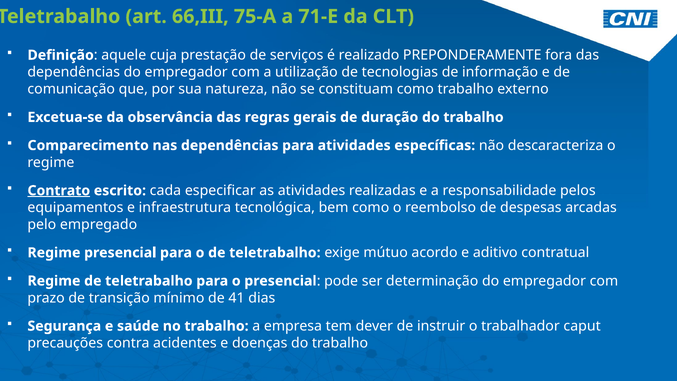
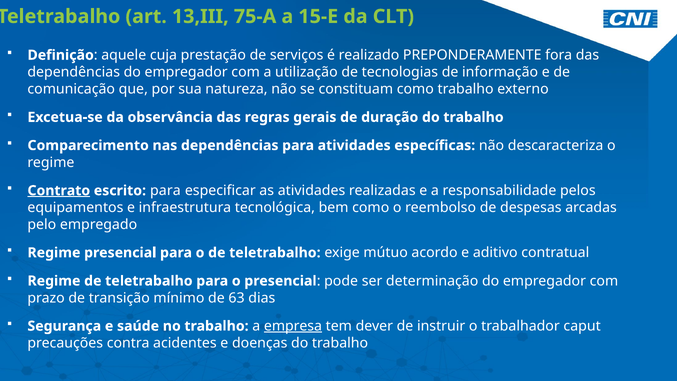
66,III: 66,III -> 13,III
71-E: 71-E -> 15-E
escrito cada: cada -> para
41: 41 -> 63
empresa underline: none -> present
